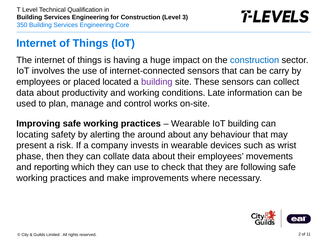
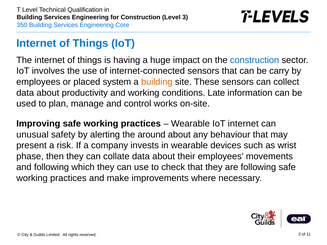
located: located -> system
building at (157, 82) colour: purple -> orange
IoT building: building -> internet
locating: locating -> unusual
and reporting: reporting -> following
